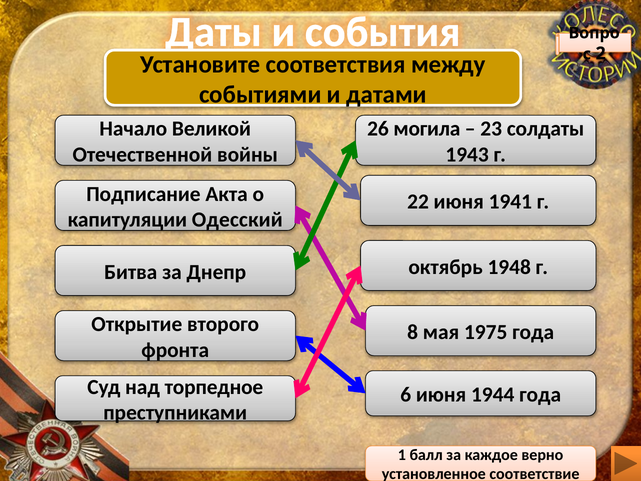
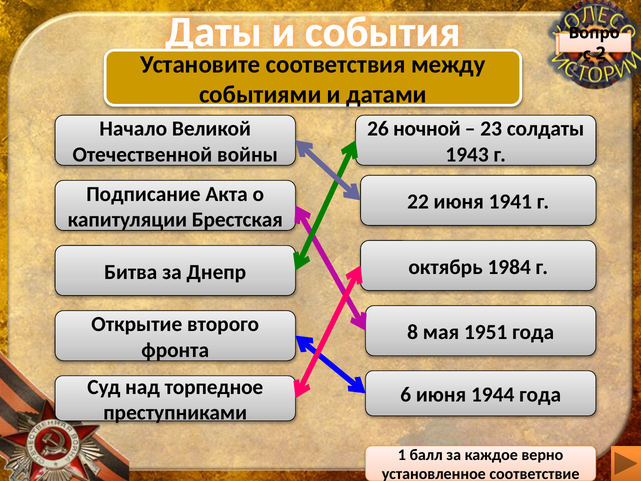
могила: могила -> ночной
Одесский: Одесский -> Брестская
1948: 1948 -> 1984
1975: 1975 -> 1951
